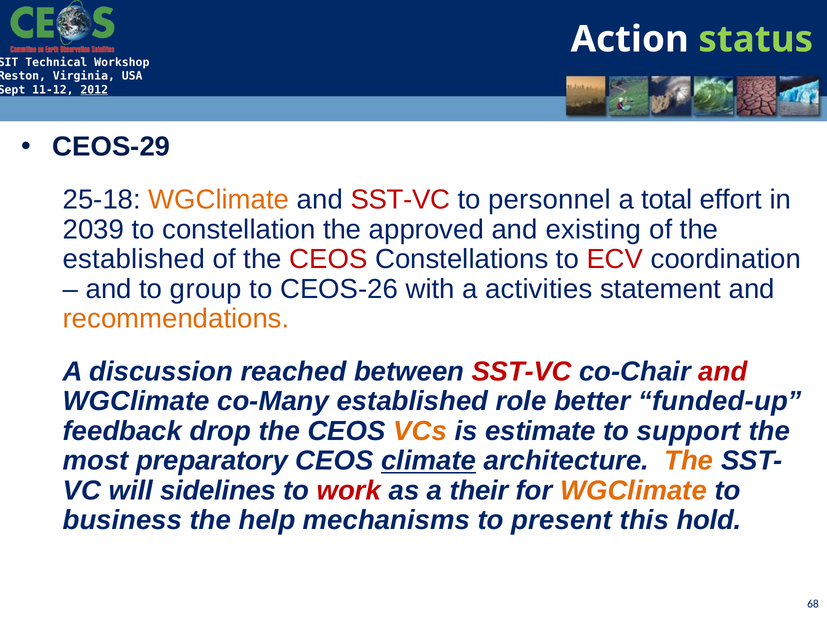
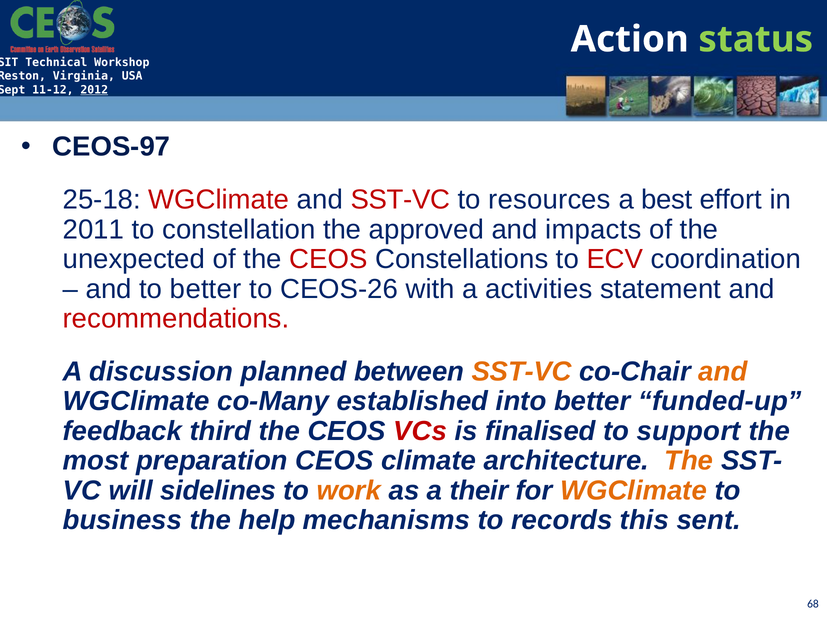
CEOS-29: CEOS-29 -> CEOS-97
WGClimate at (219, 200) colour: orange -> red
personnel: personnel -> resources
total: total -> best
2039: 2039 -> 2011
existing: existing -> impacts
established at (134, 259): established -> unexpected
to group: group -> better
recommendations colour: orange -> red
reached: reached -> planned
SST-VC at (522, 372) colour: red -> orange
and at (723, 372) colour: red -> orange
role: role -> into
drop: drop -> third
VCs colour: orange -> red
estimate: estimate -> finalised
preparatory: preparatory -> preparation
climate underline: present -> none
work colour: red -> orange
present: present -> records
hold: hold -> sent
